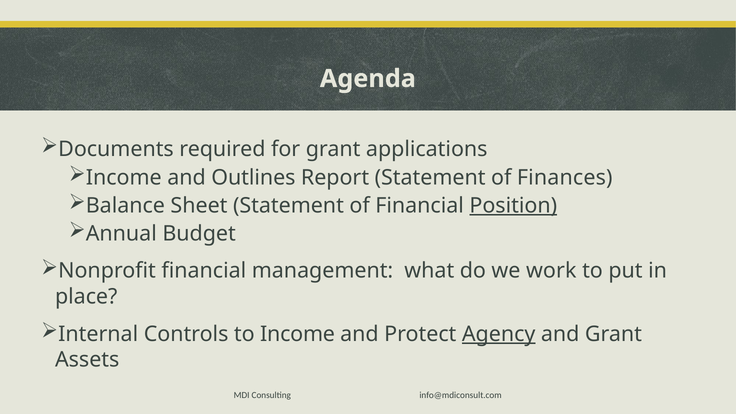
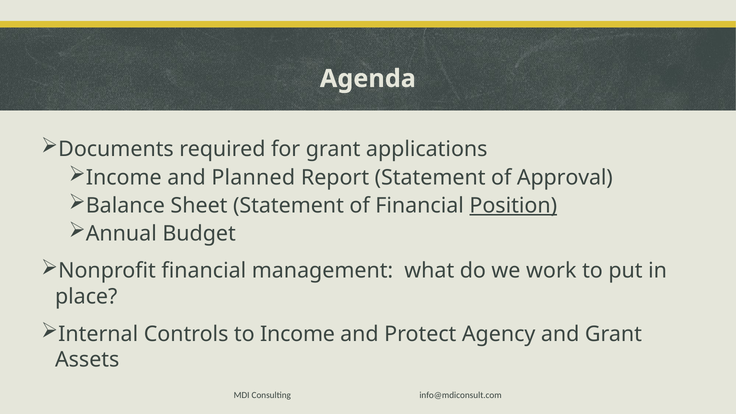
Outlines: Outlines -> Planned
Finances: Finances -> Approval
Agency underline: present -> none
